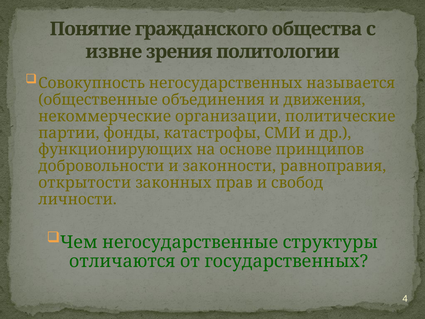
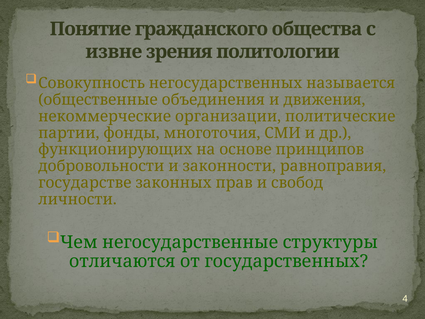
катастрофы: катастрофы -> многоточия
открытости: открытости -> государстве
